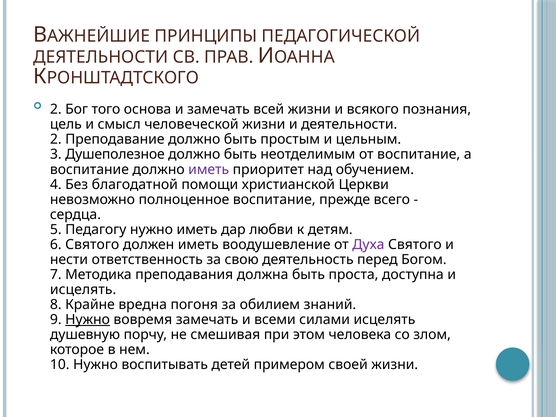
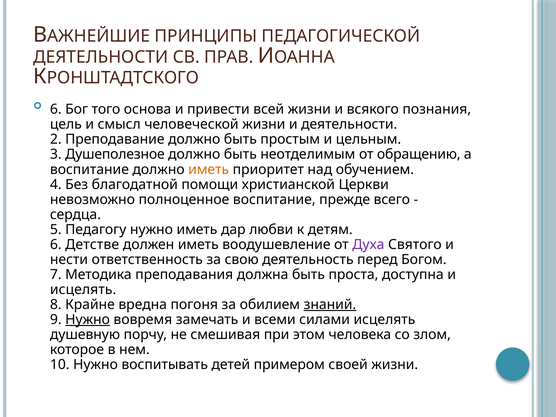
2 at (56, 109): 2 -> 6
и замечать: замечать -> привести
от воспитание: воспитание -> обращению
иметь at (209, 169) colour: purple -> orange
6 Святого: Святого -> Детстве
знаний underline: none -> present
